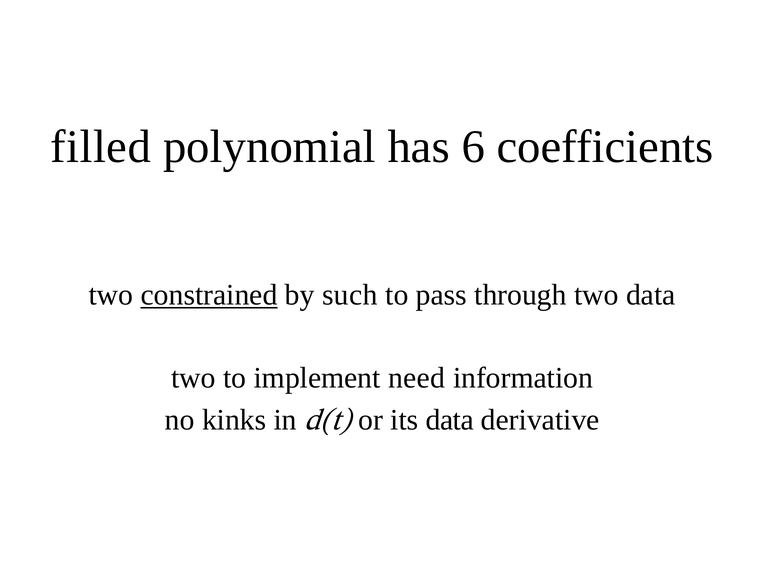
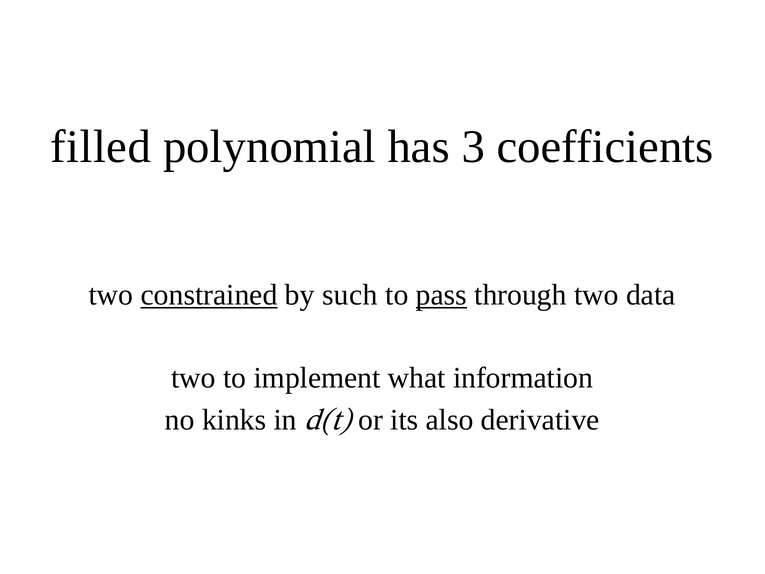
6: 6 -> 3
pass underline: none -> present
need: need -> what
its data: data -> also
